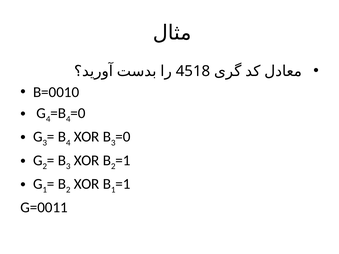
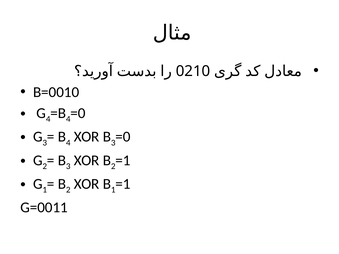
4518: 4518 -> 0210
